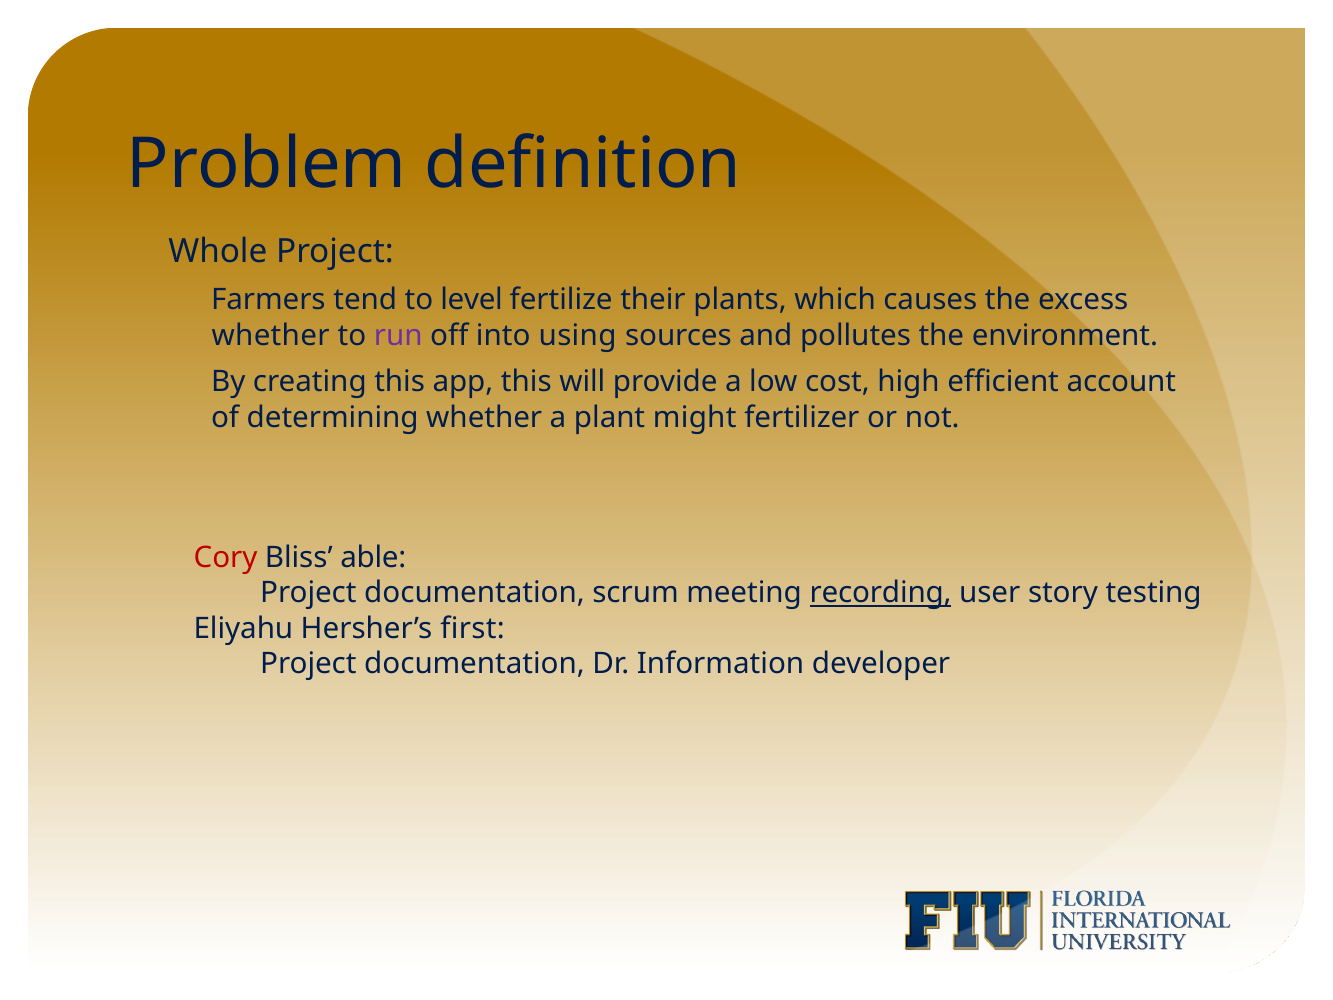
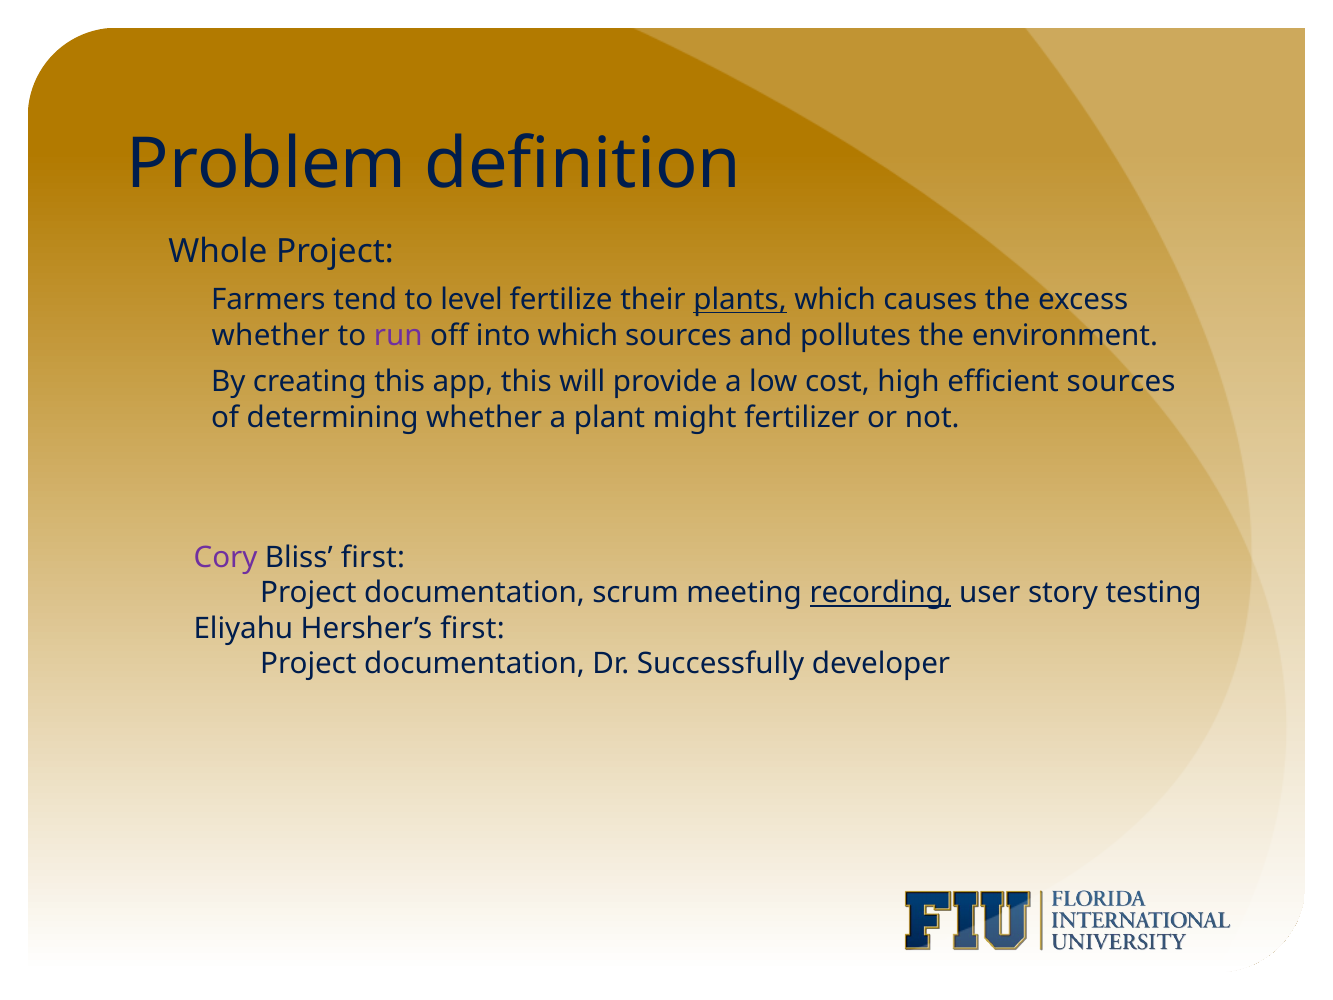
plants underline: none -> present
into using: using -> which
efficient account: account -> sources
Cory colour: red -> purple
Bliss able: able -> first
Information: Information -> Successfully
